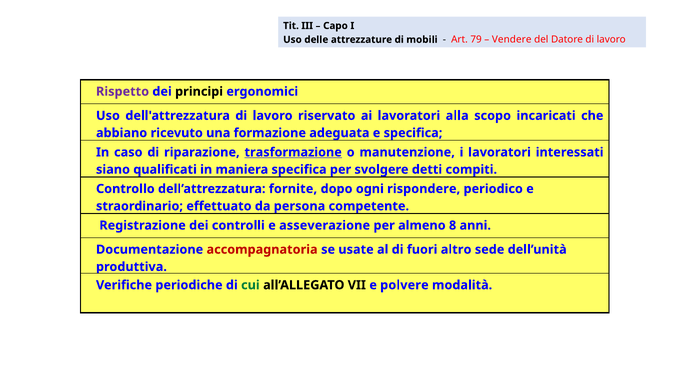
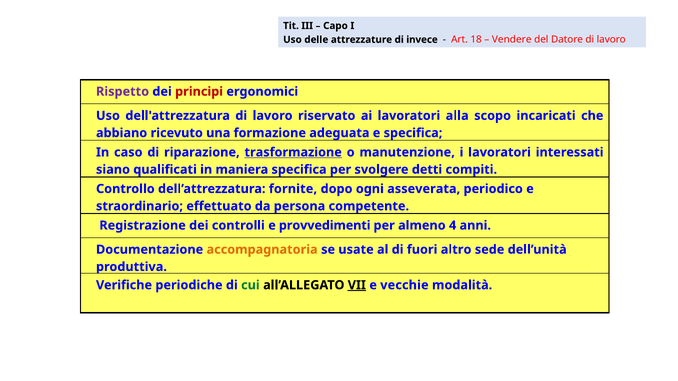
mobili: mobili -> invece
79: 79 -> 18
principi colour: black -> red
rispondere: rispondere -> asseverata
asseverazione: asseverazione -> provvedimenti
8: 8 -> 4
accompagnatoria colour: red -> orange
VII underline: none -> present
polvere: polvere -> vecchie
